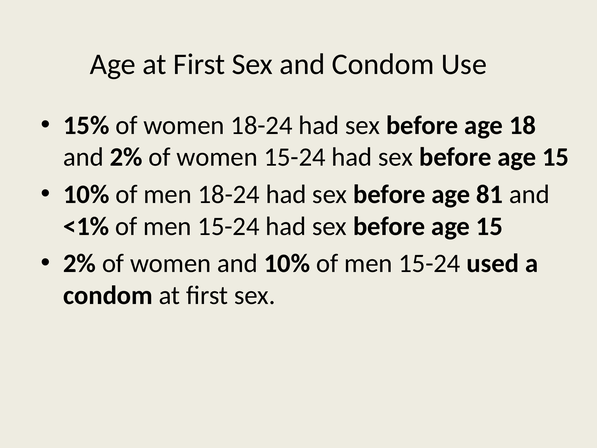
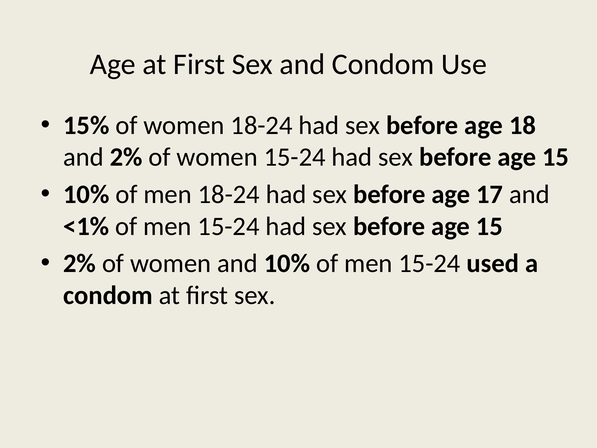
81: 81 -> 17
